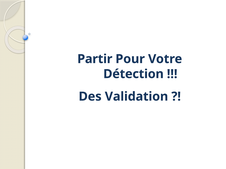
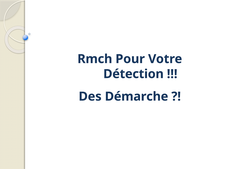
Partir: Partir -> Rmch
Validation: Validation -> Démarche
